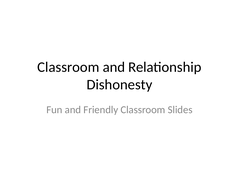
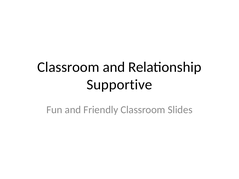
Dishonesty: Dishonesty -> Supportive
